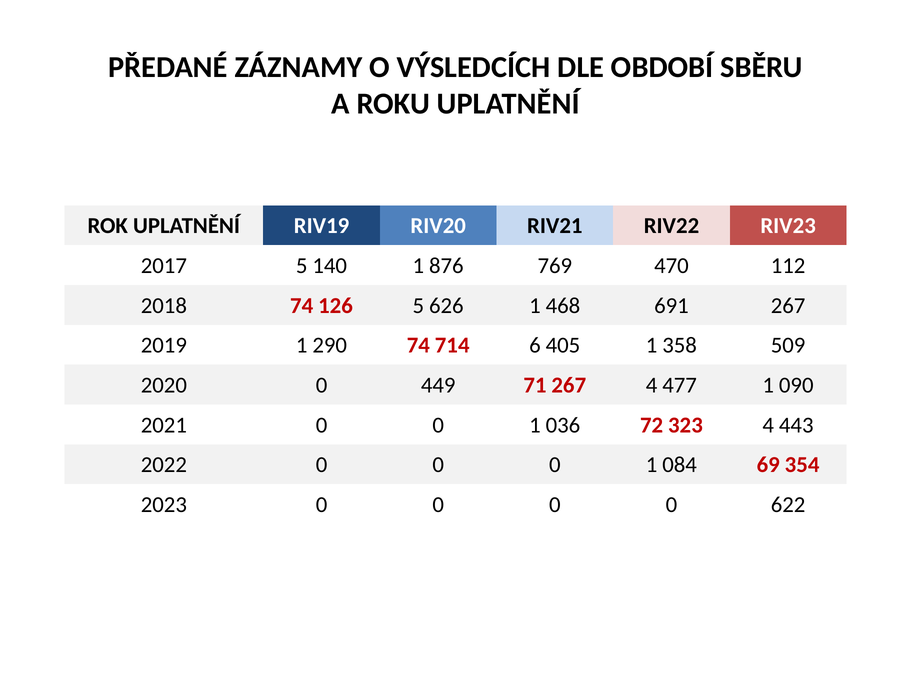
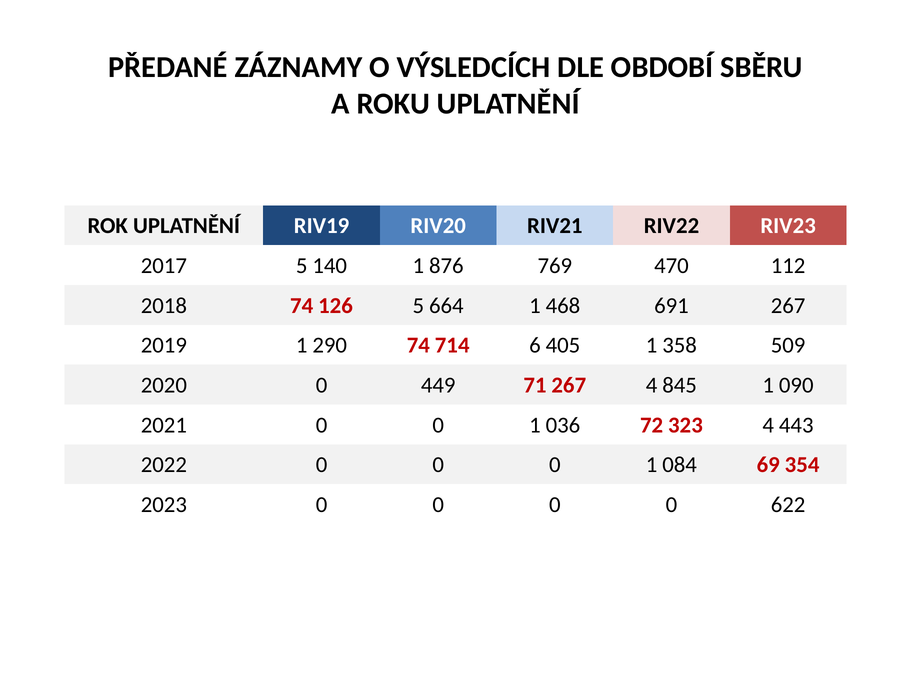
626: 626 -> 664
477: 477 -> 845
